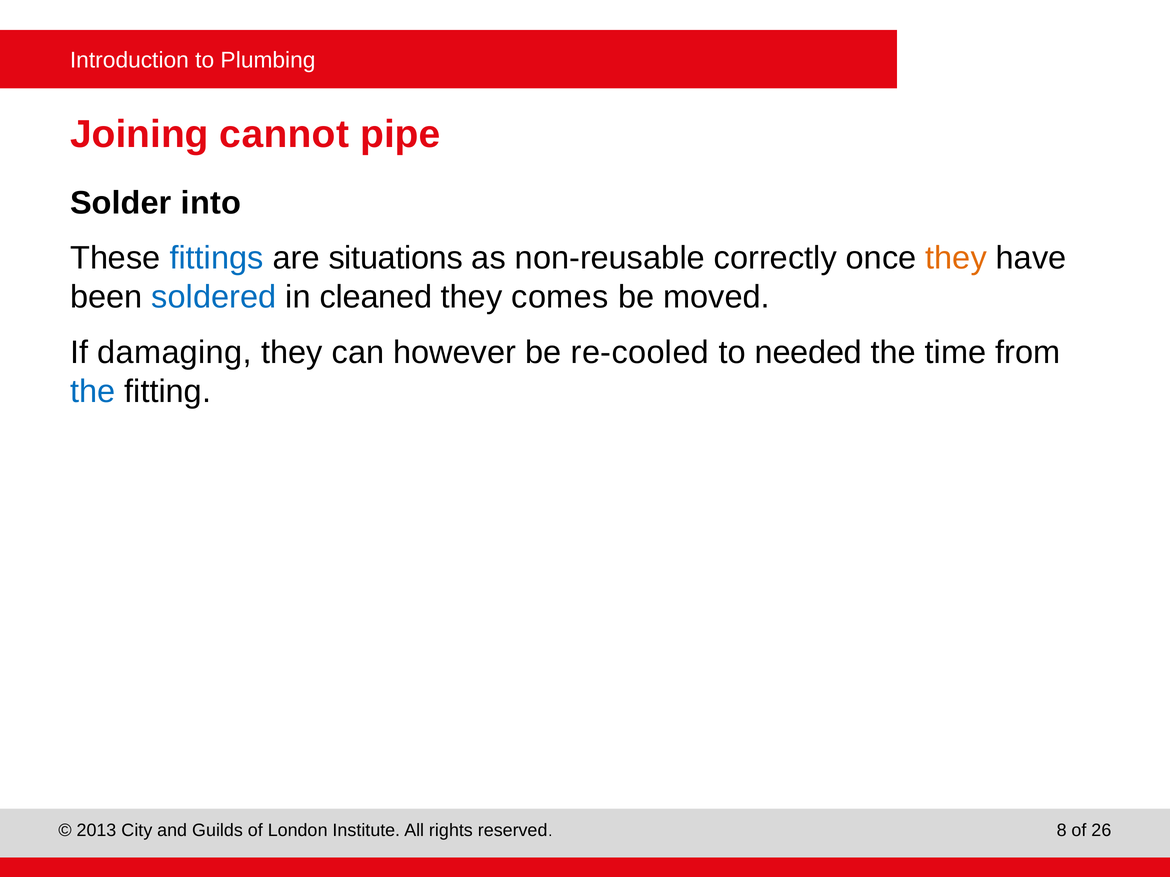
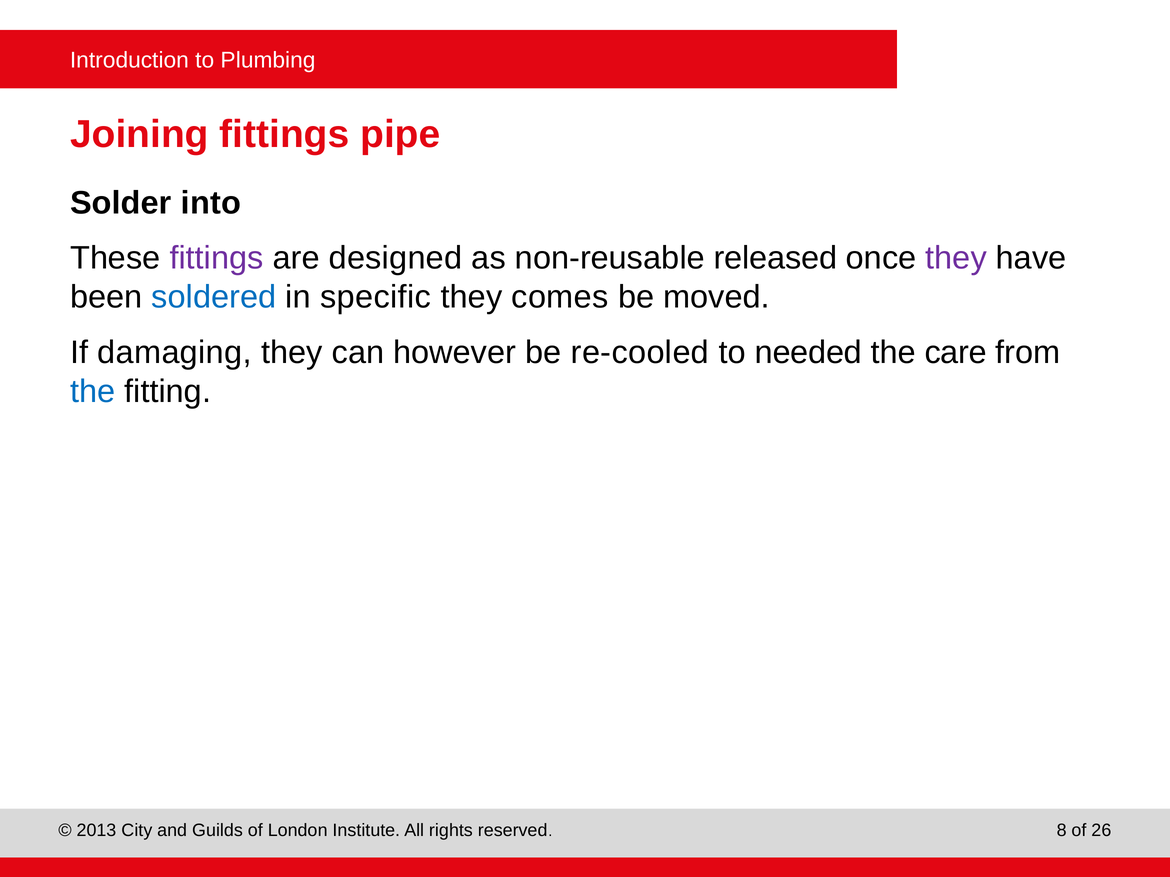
Joining cannot: cannot -> fittings
fittings at (217, 258) colour: blue -> purple
situations: situations -> designed
correctly: correctly -> released
they at (956, 258) colour: orange -> purple
cleaned: cleaned -> specific
time: time -> care
